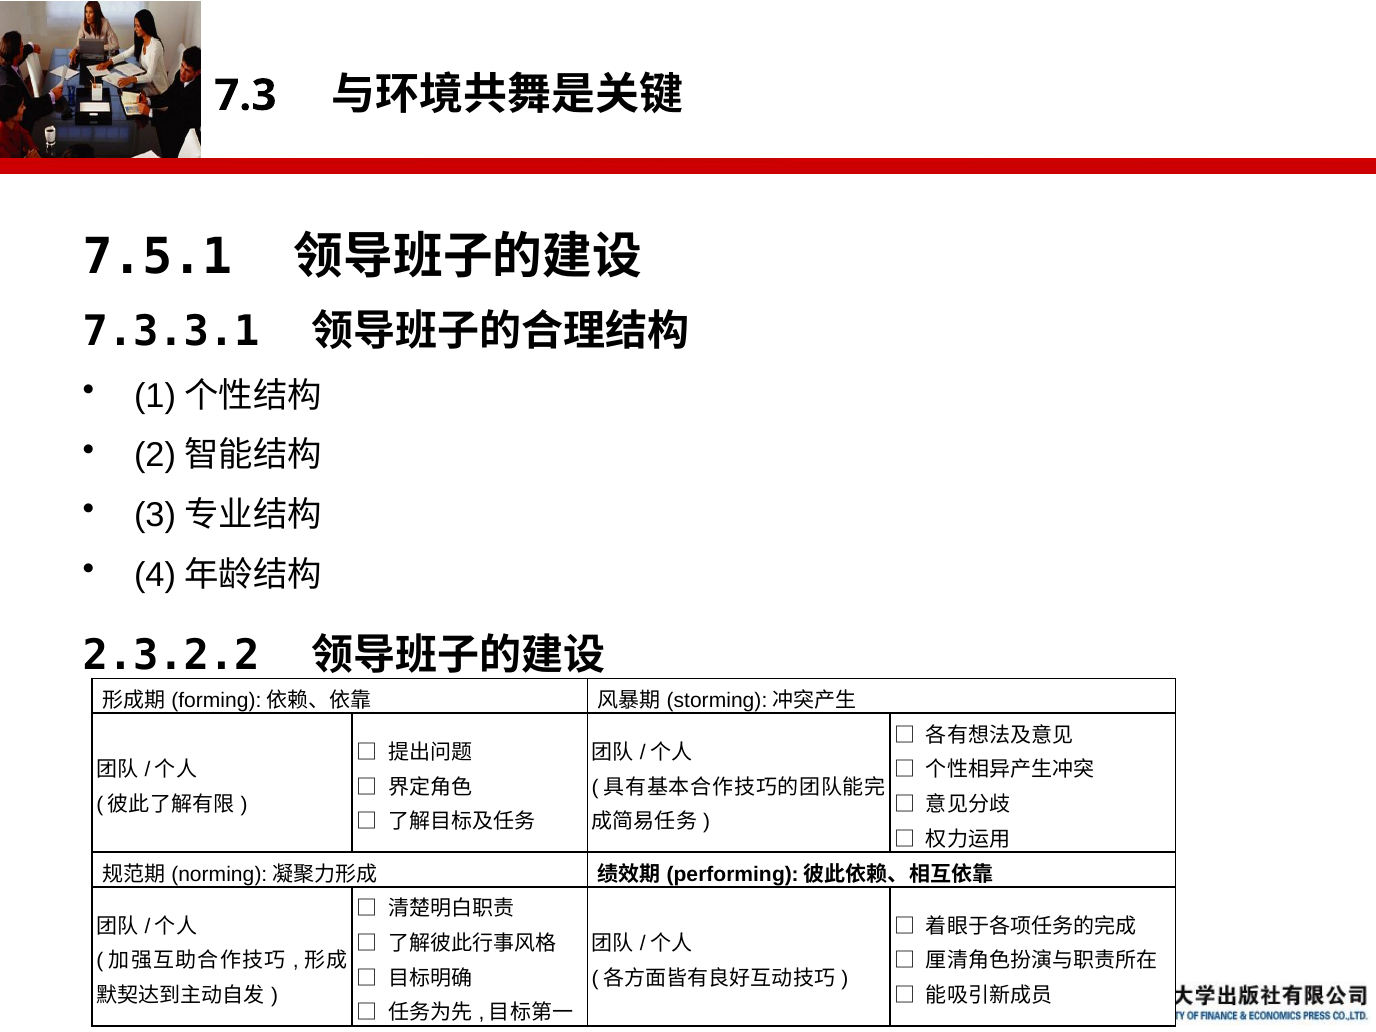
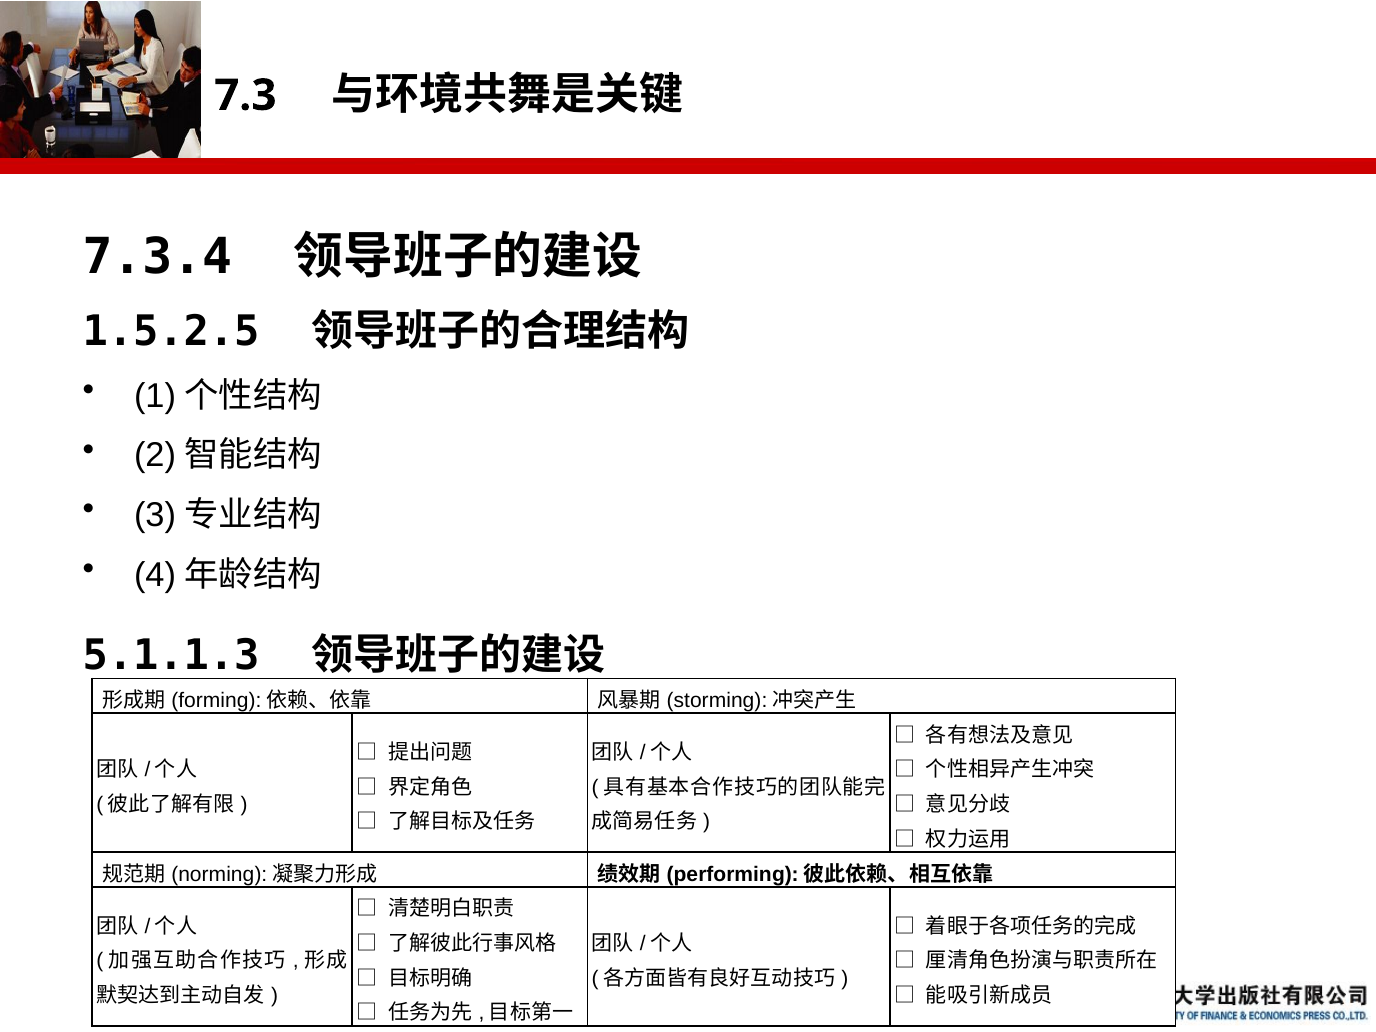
7.5.1: 7.5.1 -> 7.3.4
7.3.3.1: 7.3.3.1 -> 1.5.2.5
2.3.2.2: 2.3.2.2 -> 5.1.1.3
